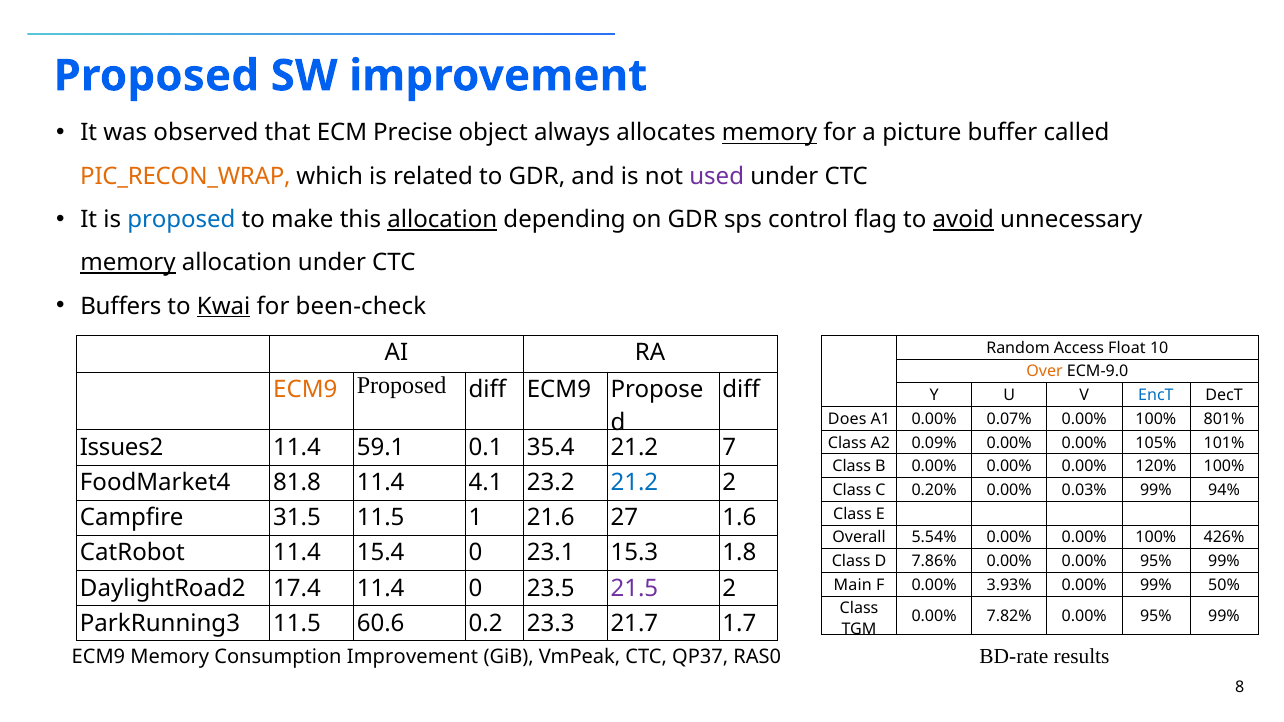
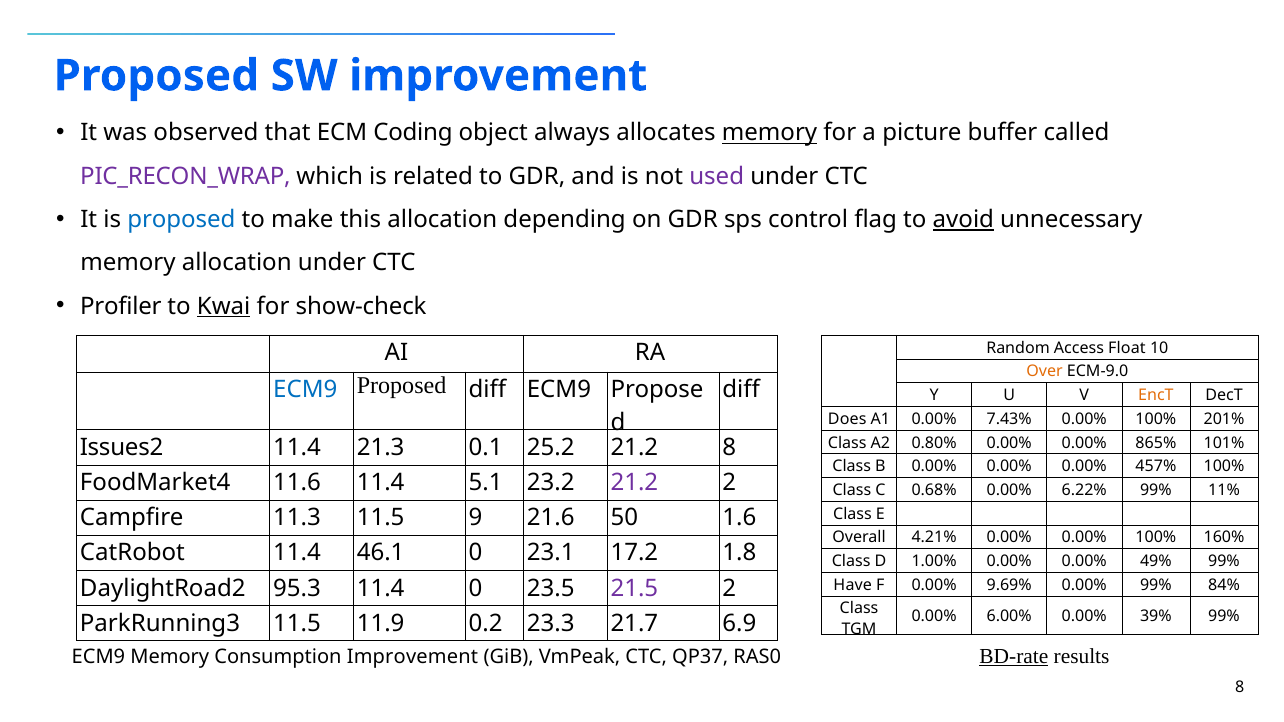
Precise: Precise -> Coding
PIC_RECON_WRAP colour: orange -> purple
allocation at (442, 220) underline: present -> none
memory at (128, 263) underline: present -> none
Buffers: Buffers -> Profiler
been-check: been-check -> show-check
ECM9 at (305, 390) colour: orange -> blue
EncT colour: blue -> orange
0.07%: 0.07% -> 7.43%
801%: 801% -> 201%
0.09%: 0.09% -> 0.80%
105%: 105% -> 865%
59.1: 59.1 -> 21.3
35.4: 35.4 -> 25.2
21.2 7: 7 -> 8
120%: 120% -> 457%
81.8: 81.8 -> 11.6
4.1: 4.1 -> 5.1
21.2 at (634, 483) colour: blue -> purple
0.20%: 0.20% -> 0.68%
0.03%: 0.03% -> 6.22%
94%: 94% -> 11%
31.5: 31.5 -> 11.3
1: 1 -> 9
27: 27 -> 50
5.54%: 5.54% -> 4.21%
426%: 426% -> 160%
15.4: 15.4 -> 46.1
15.3: 15.3 -> 17.2
7.86%: 7.86% -> 1.00%
0.00% 0.00% 95%: 95% -> 49%
Main: Main -> Have
3.93%: 3.93% -> 9.69%
50%: 50% -> 84%
17.4: 17.4 -> 95.3
7.82%: 7.82% -> 6.00%
95% at (1156, 616): 95% -> 39%
60.6: 60.6 -> 11.9
1.7: 1.7 -> 6.9
BD-rate underline: none -> present
